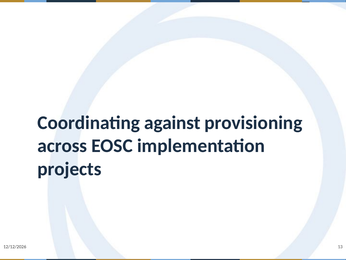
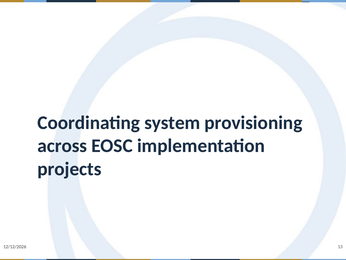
against: against -> system
